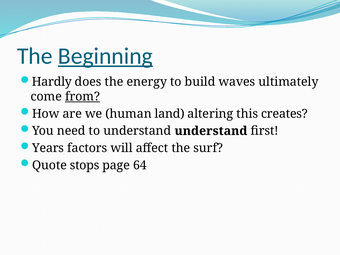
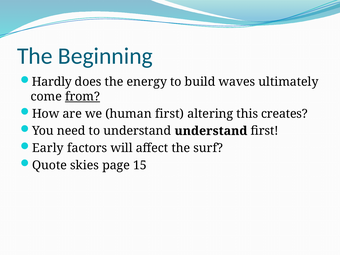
Beginning underline: present -> none
human land: land -> first
Years: Years -> Early
stops: stops -> skies
64: 64 -> 15
